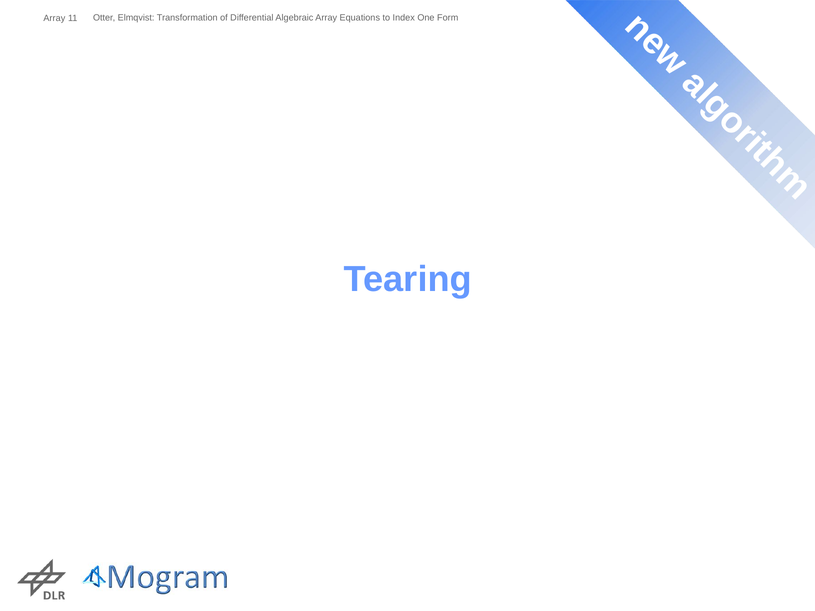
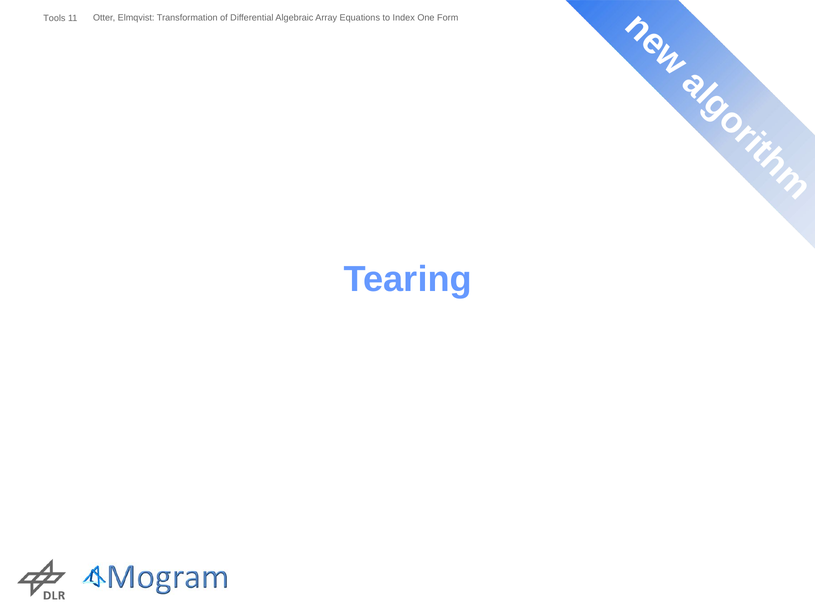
Array at (54, 18): Array -> Tools
